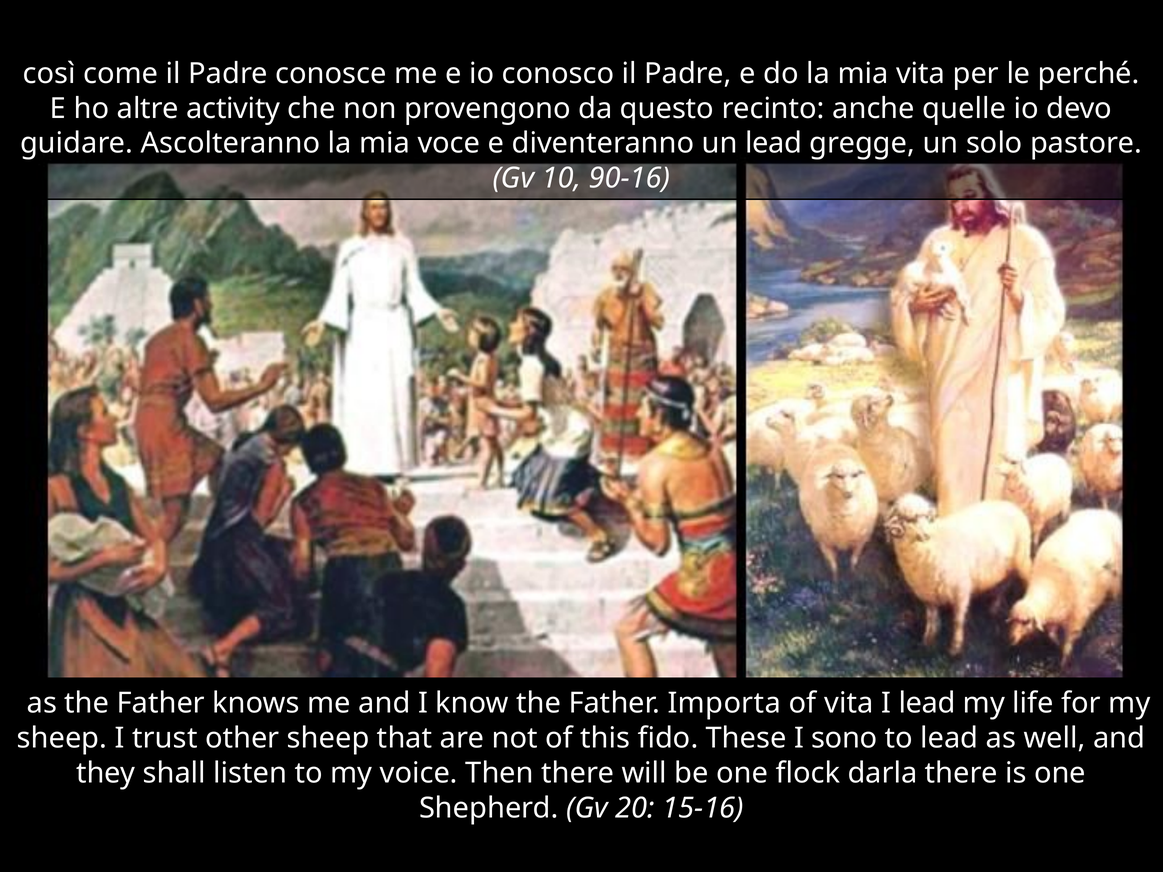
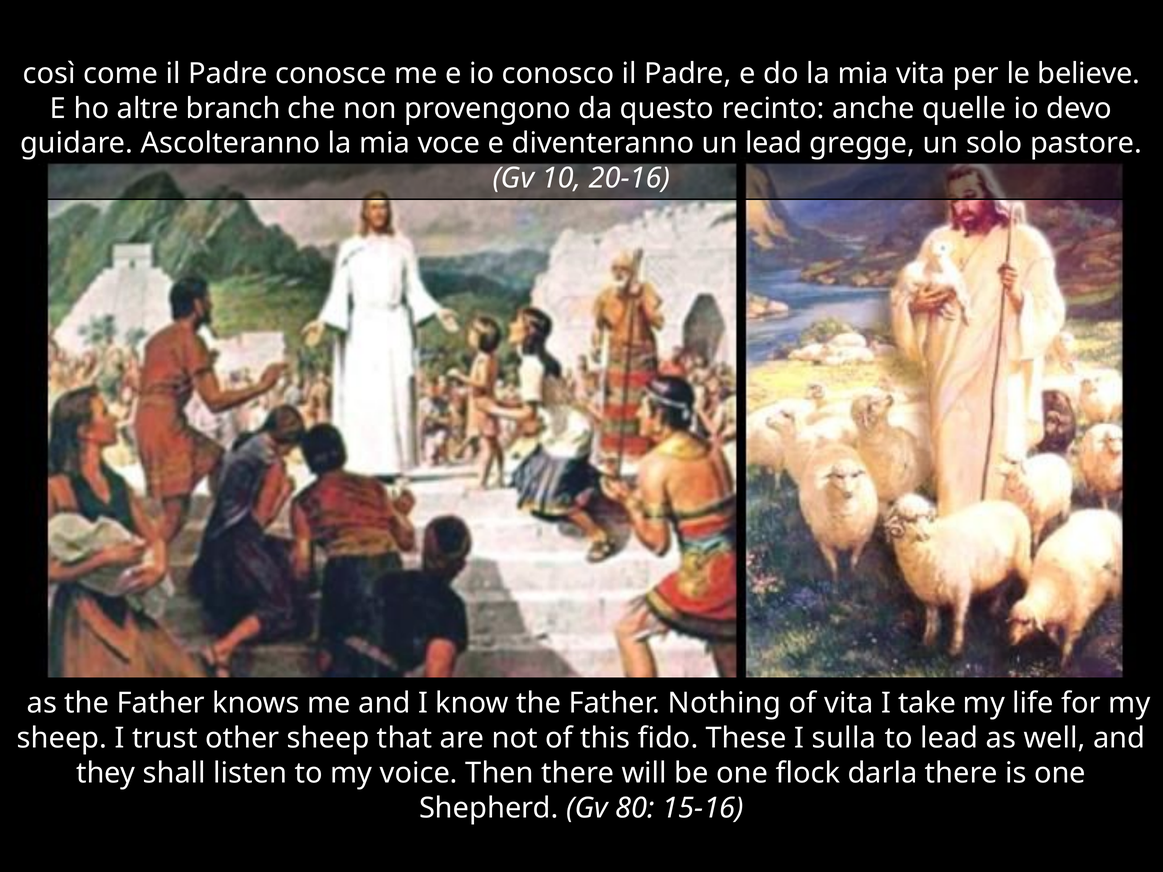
perché: perché -> believe
activity: activity -> branch
90-16: 90-16 -> 20-16
Importa: Importa -> Nothing
I lead: lead -> take
sono: sono -> sulla
20: 20 -> 80
